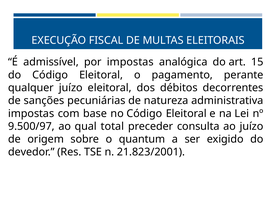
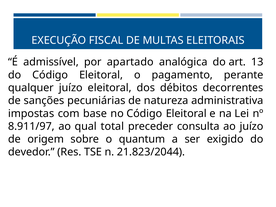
por impostas: impostas -> apartado
15: 15 -> 13
9.500/97: 9.500/97 -> 8.911/97
21.823/2001: 21.823/2001 -> 21.823/2044
